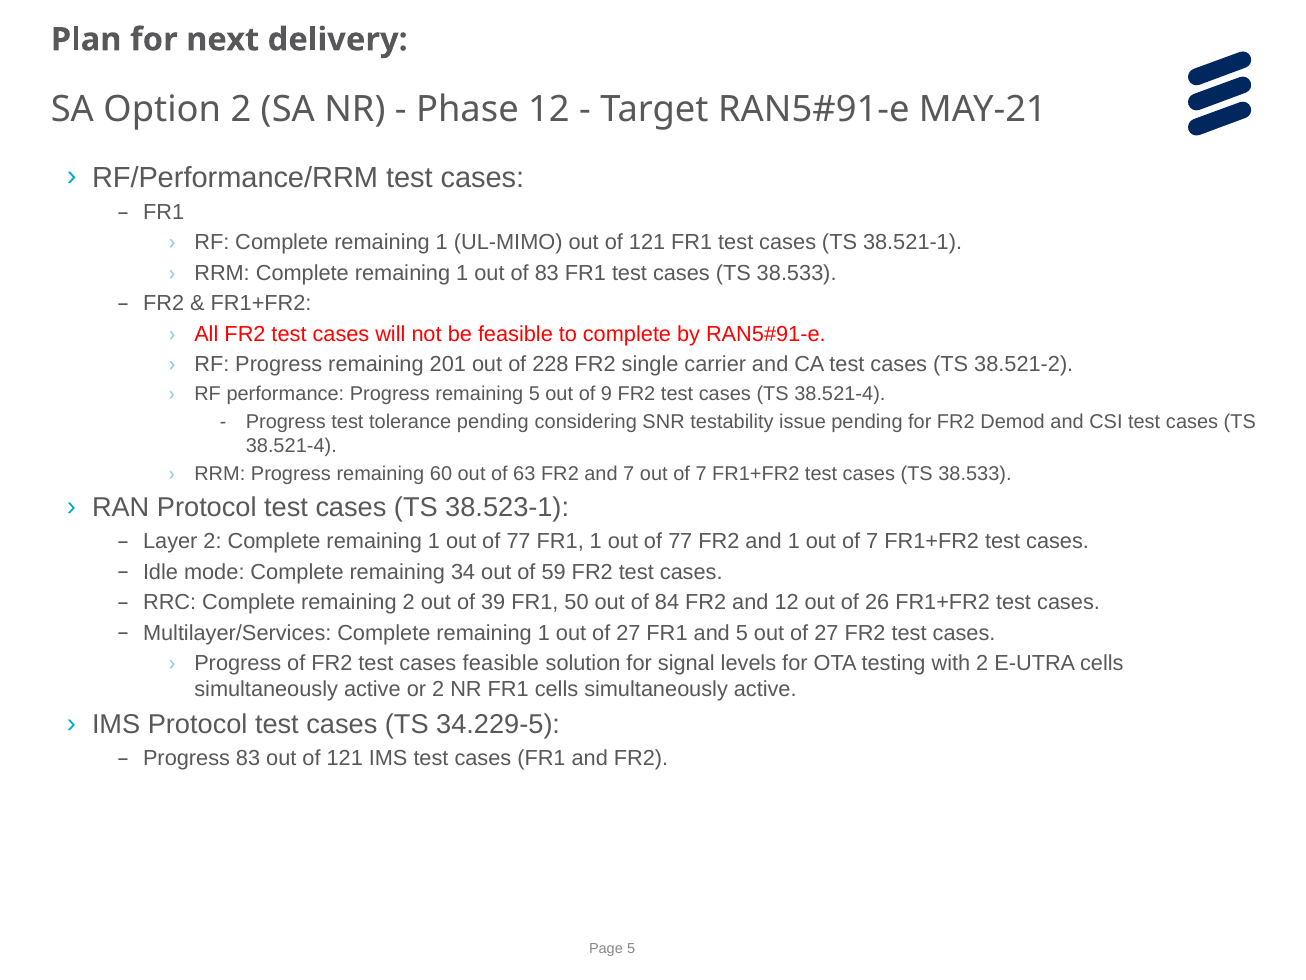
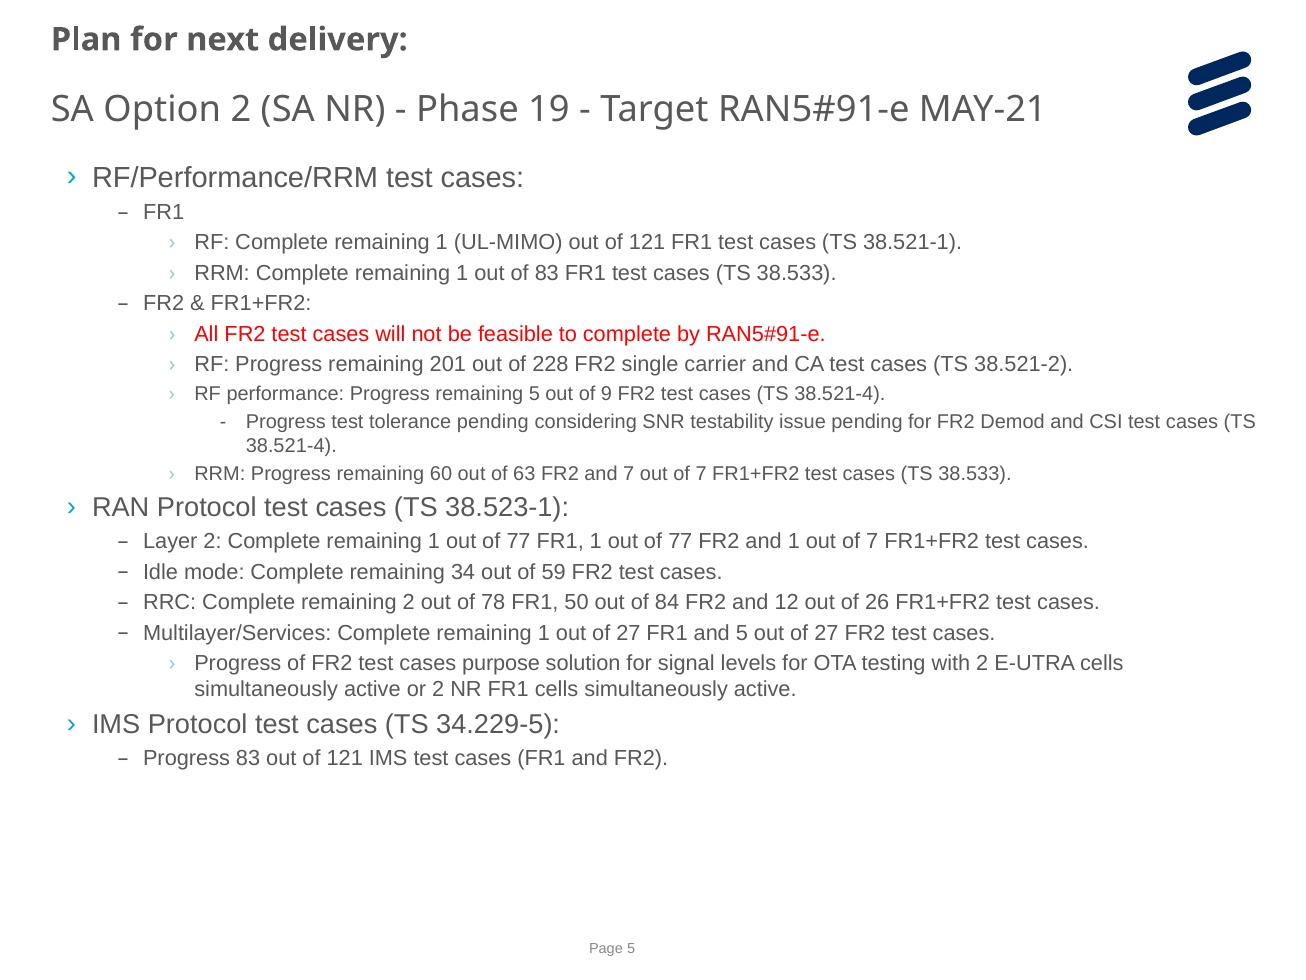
Phase 12: 12 -> 19
39: 39 -> 78
cases feasible: feasible -> purpose
